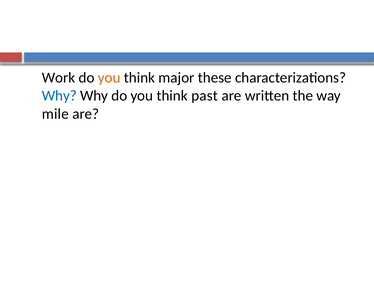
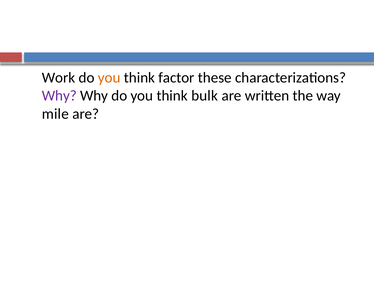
major: major -> factor
Why at (59, 95) colour: blue -> purple
past: past -> bulk
